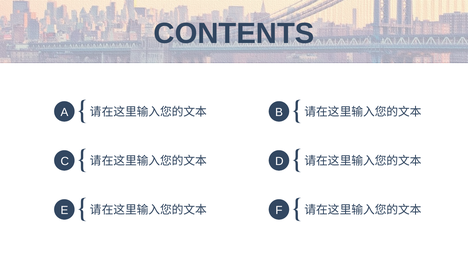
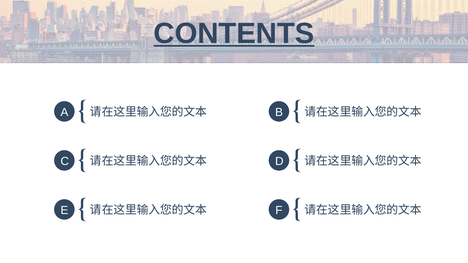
CONTENTS underline: none -> present
